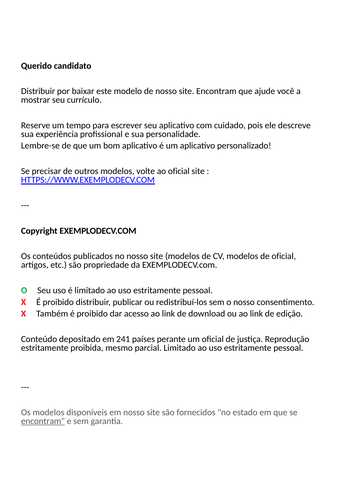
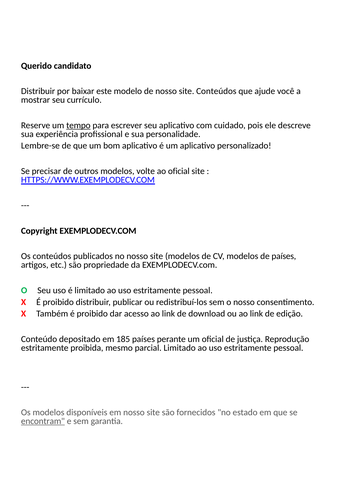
site Encontram: Encontram -> Conteúdos
tempo underline: none -> present
de oficial: oficial -> países
241: 241 -> 185
